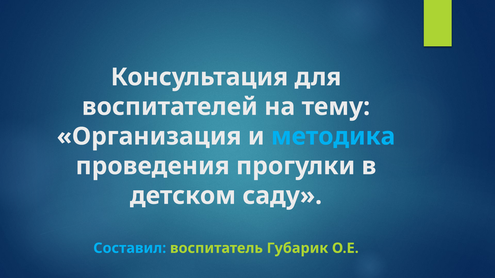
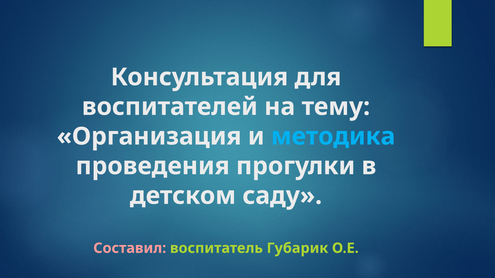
Составил colour: light blue -> pink
